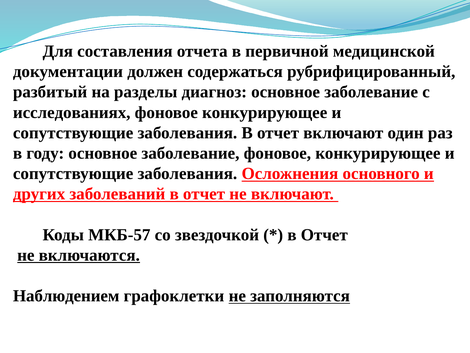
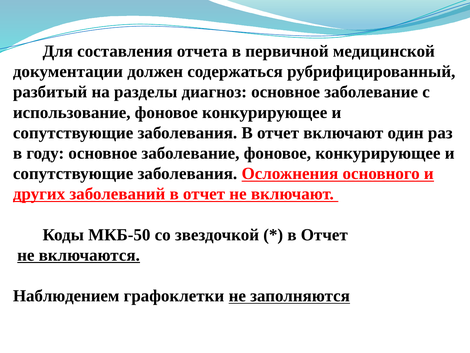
исследованиях: исследованиях -> использование
МКБ-57: МКБ-57 -> МКБ-50
